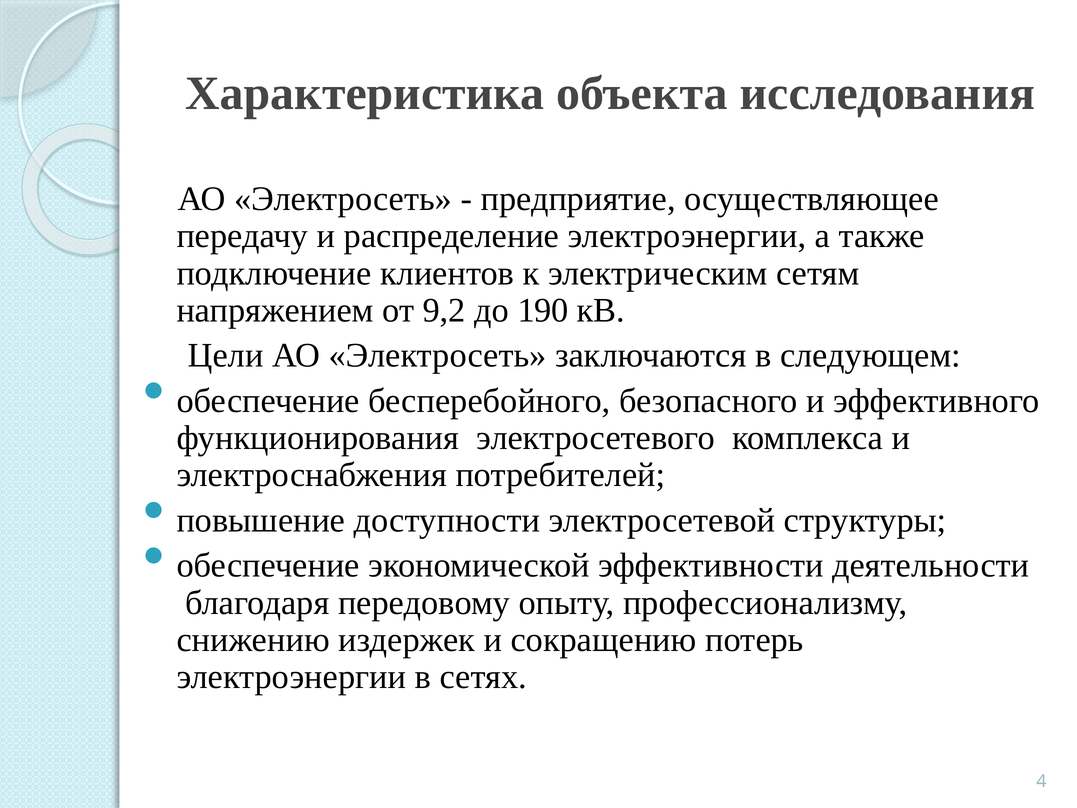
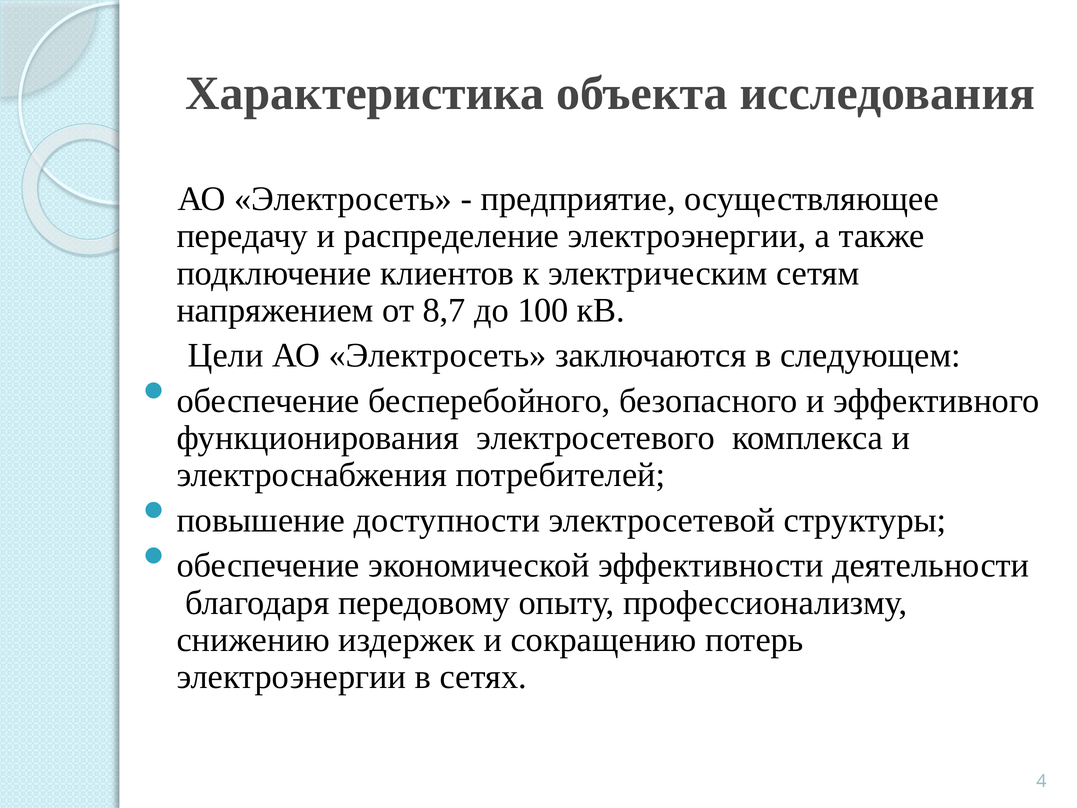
9,2: 9,2 -> 8,7
190: 190 -> 100
